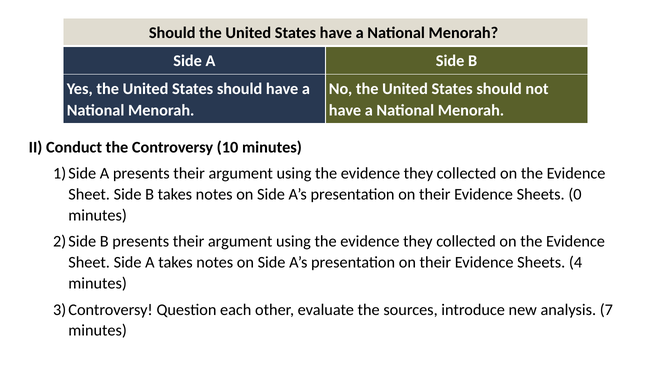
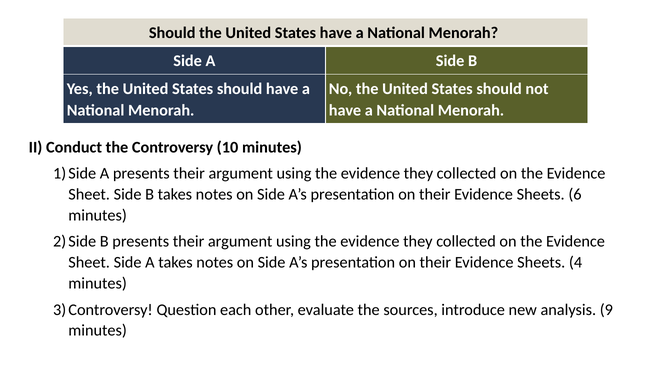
0: 0 -> 6
7: 7 -> 9
